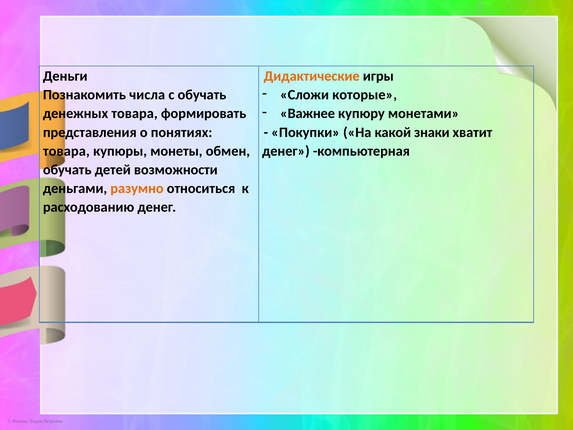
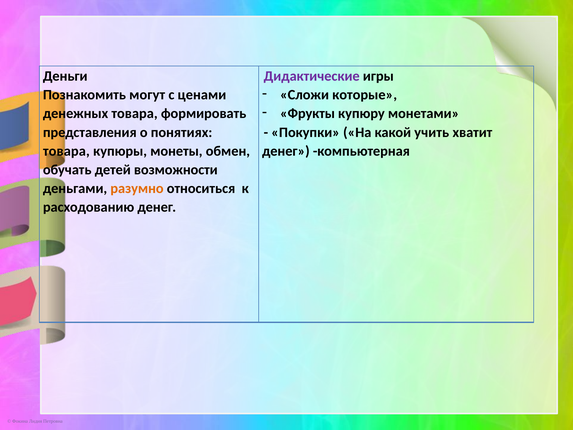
Дидактические colour: orange -> purple
числа: числа -> могут
с обучать: обучать -> ценами
Важнее: Важнее -> Фрукты
знаки: знаки -> учить
